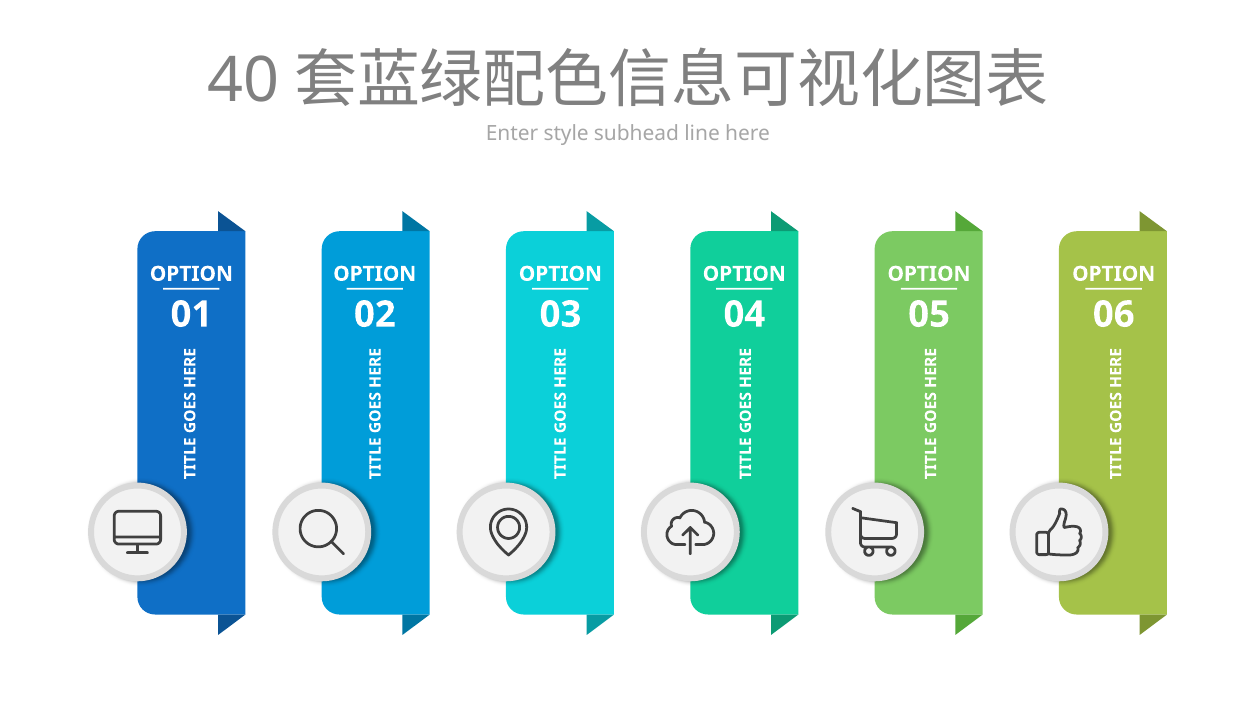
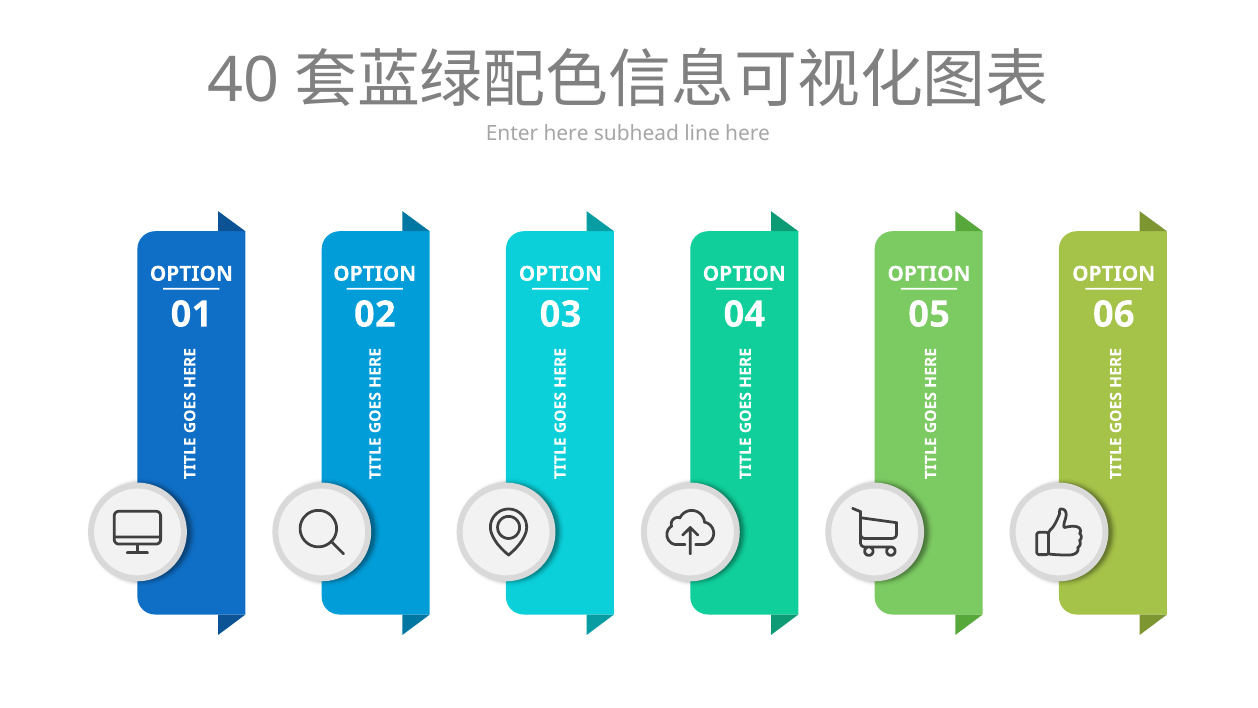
Enter style: style -> here
